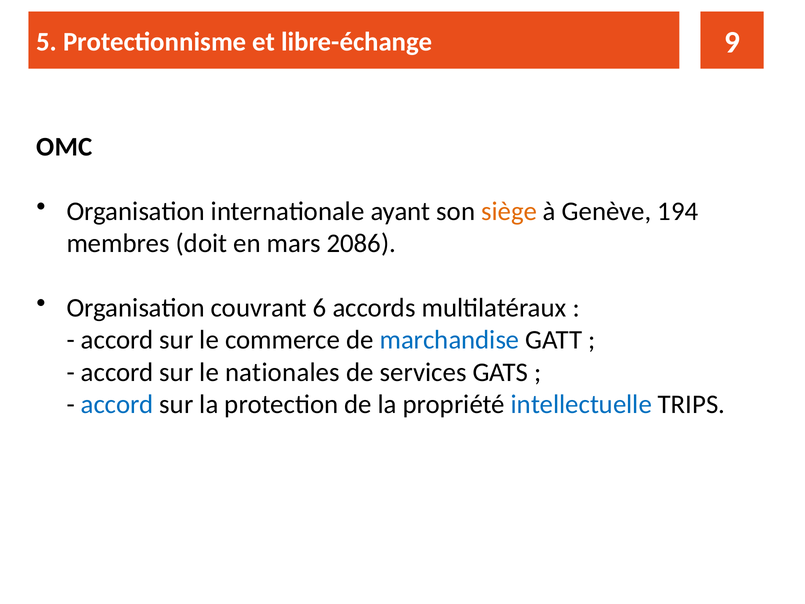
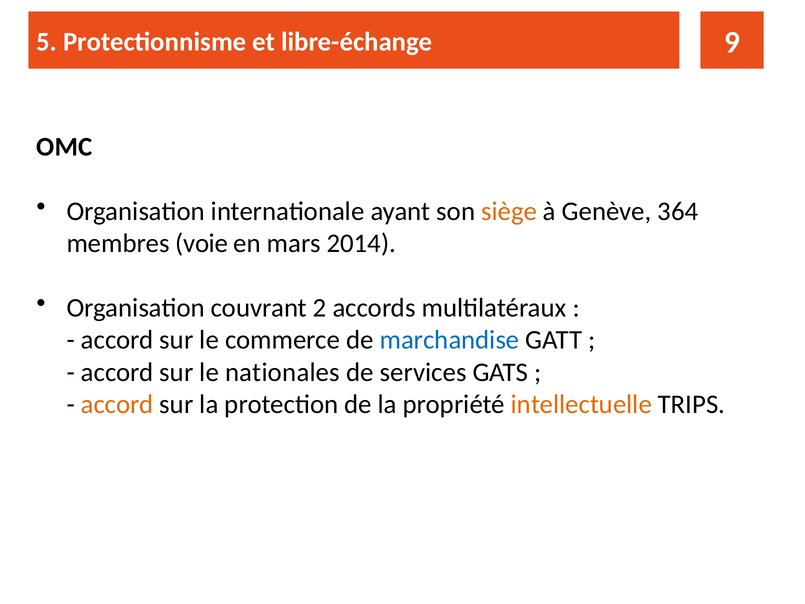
194: 194 -> 364
doit: doit -> voie
2086: 2086 -> 2014
6: 6 -> 2
accord at (117, 404) colour: blue -> orange
intellectuelle colour: blue -> orange
